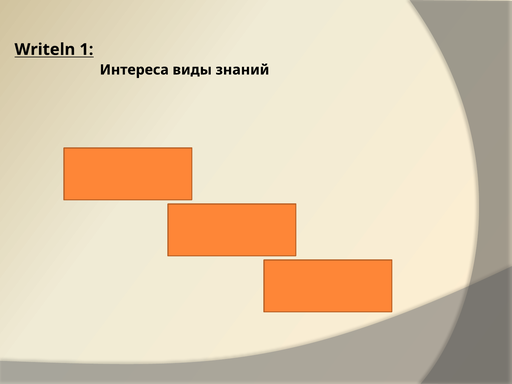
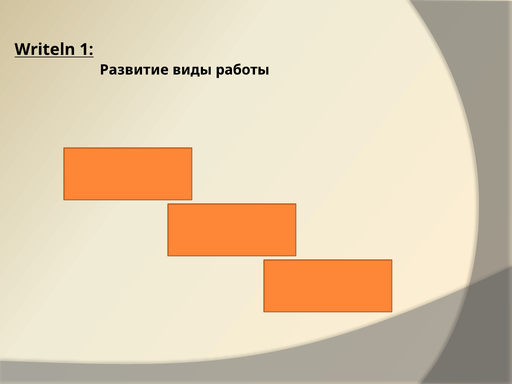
Интереса: Интереса -> Развитие
знаний: знаний -> работы
